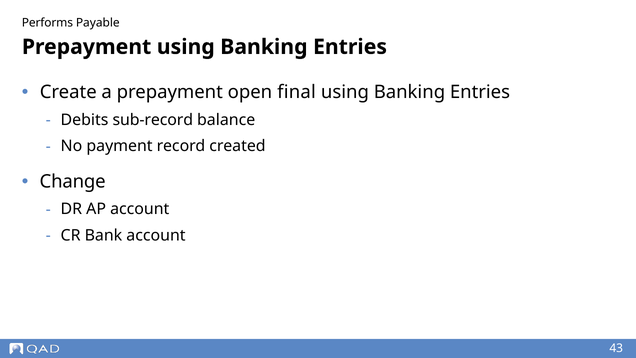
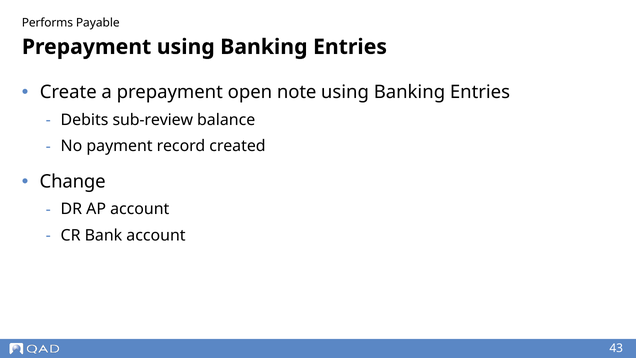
final: final -> note
sub-record: sub-record -> sub-review
